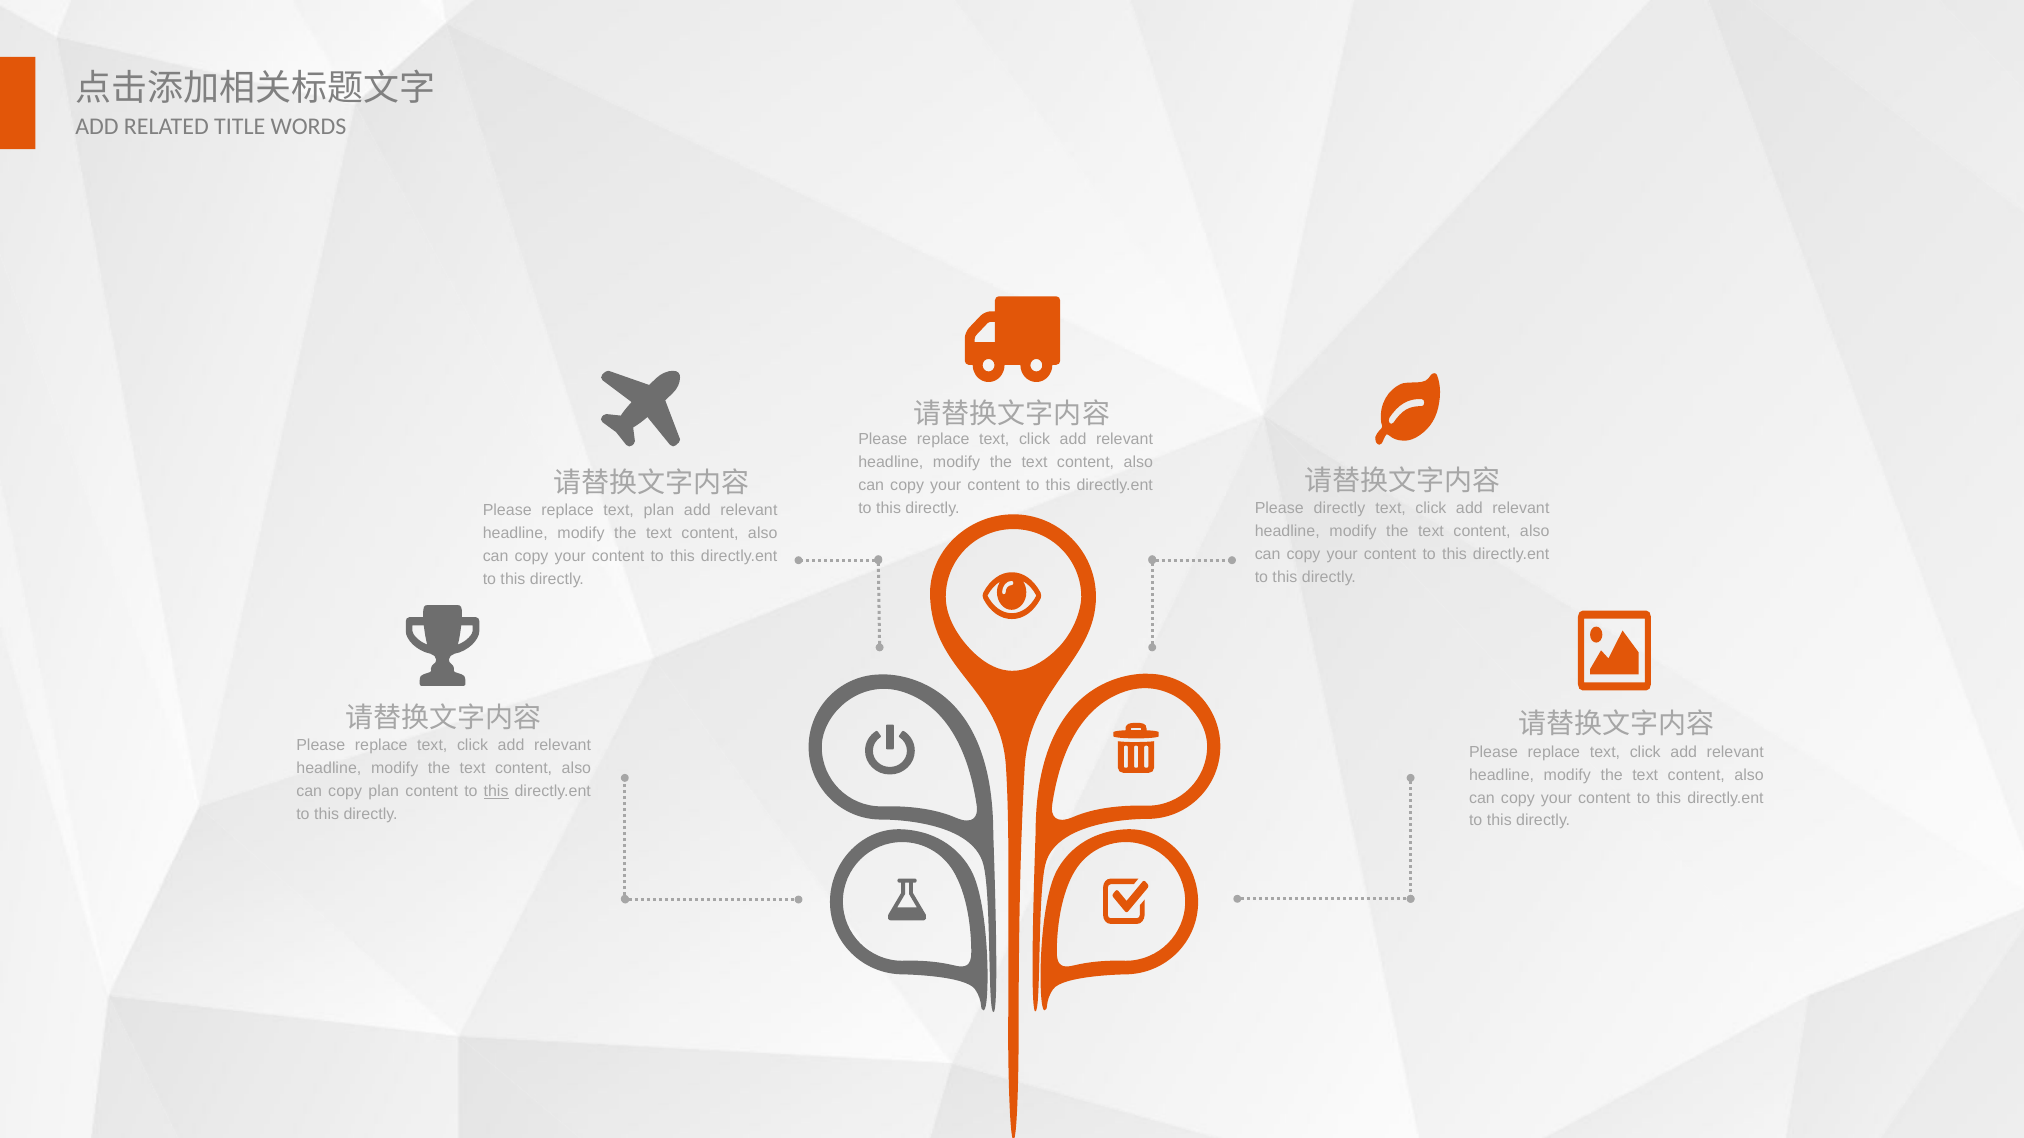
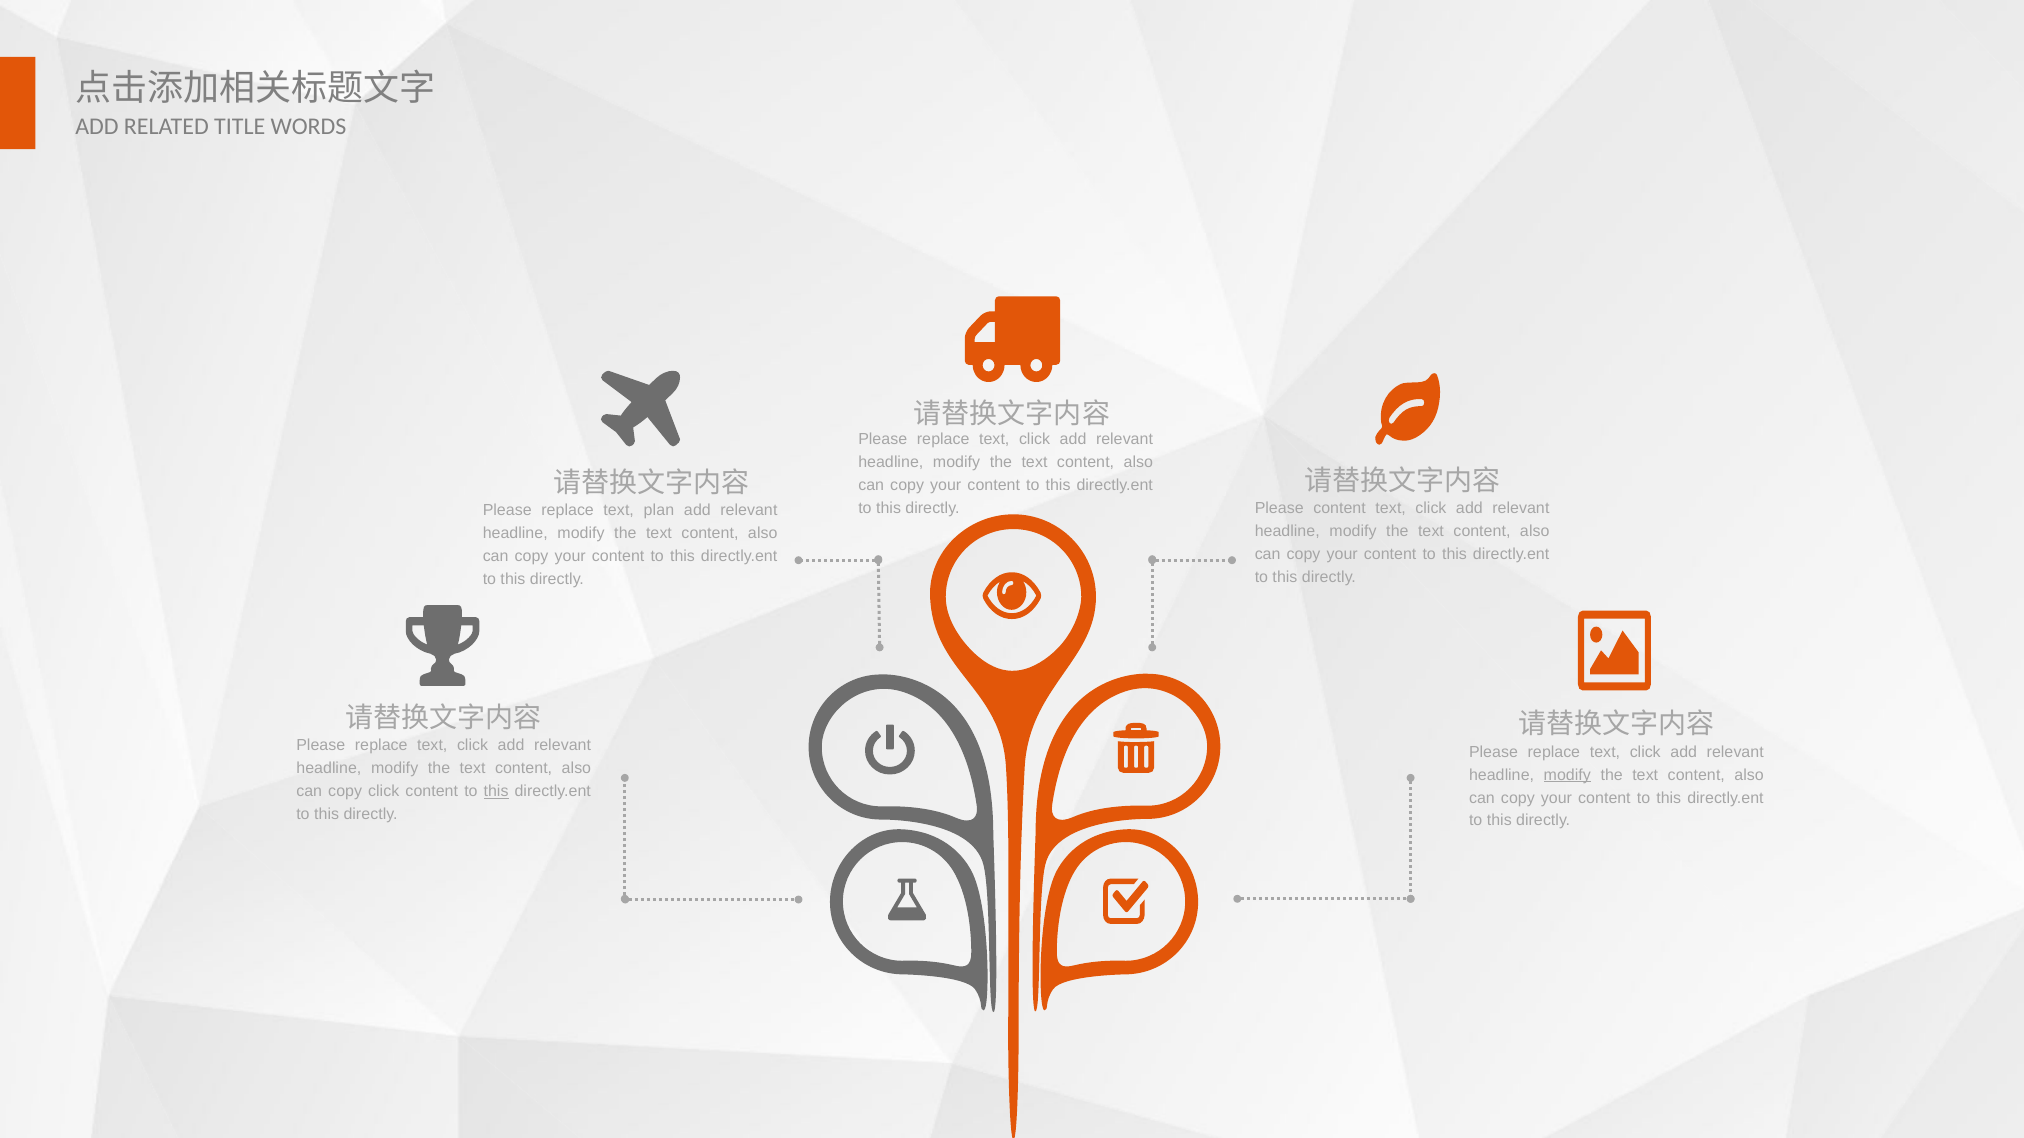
Please directly: directly -> content
modify at (1567, 775) underline: none -> present
copy plan: plan -> click
